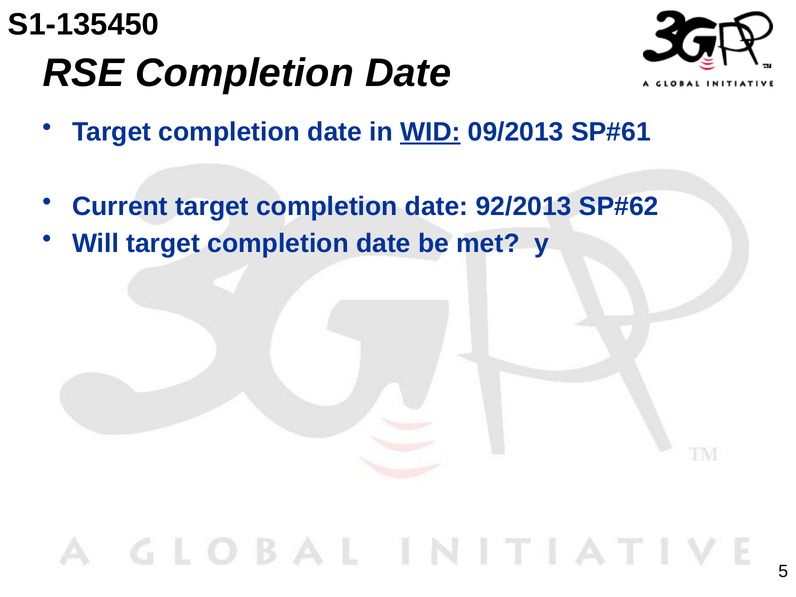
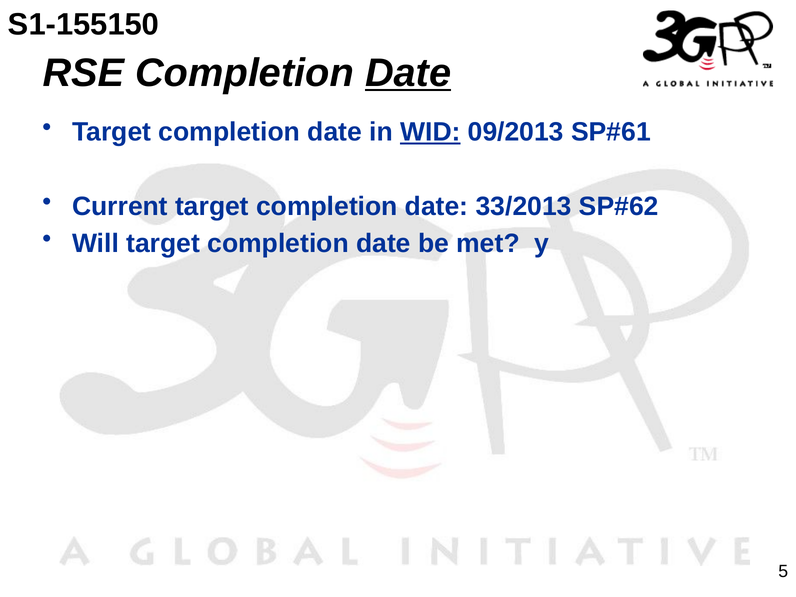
S1-135450: S1-135450 -> S1-155150
Date at (408, 73) underline: none -> present
92/2013: 92/2013 -> 33/2013
